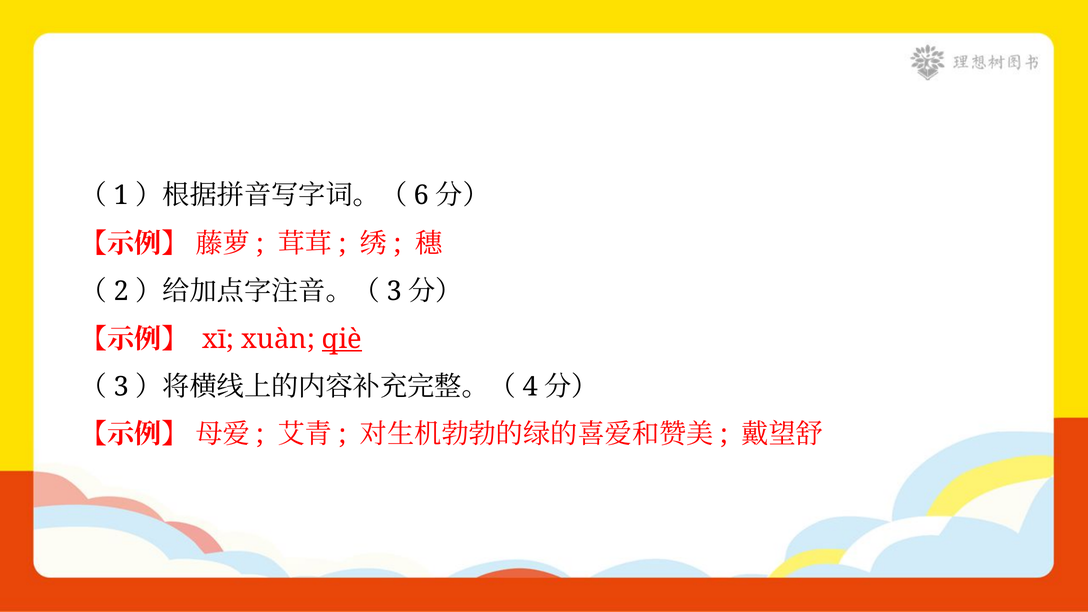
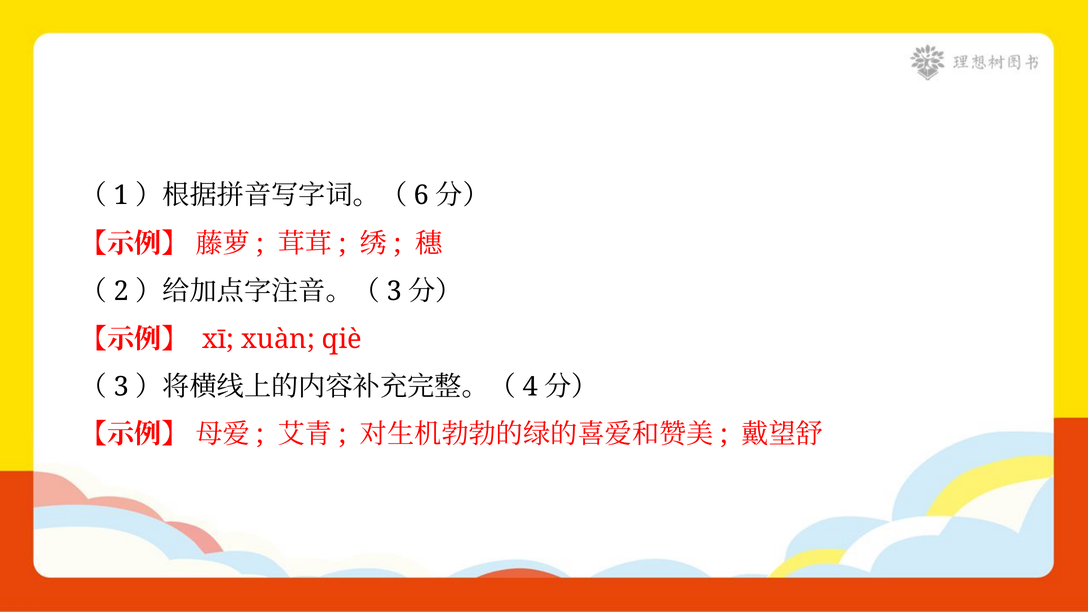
qiè underline: present -> none
